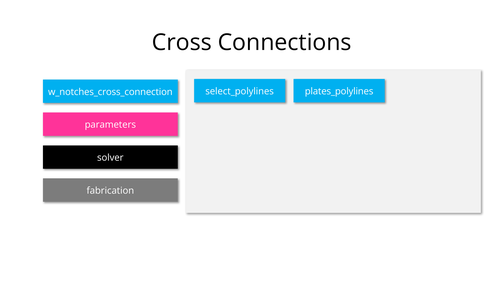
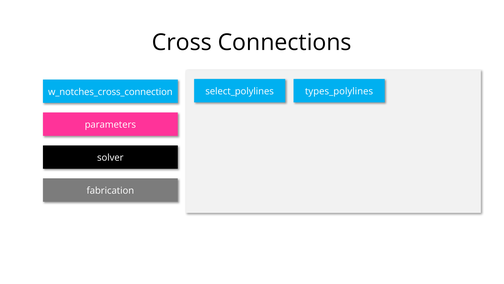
plates_polylines: plates_polylines -> types_polylines
